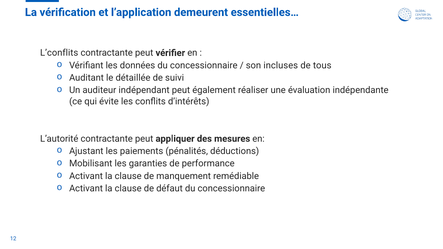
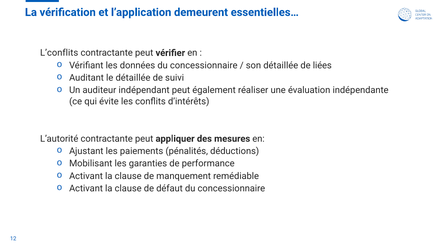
son incluses: incluses -> détaillée
tous: tous -> liées
